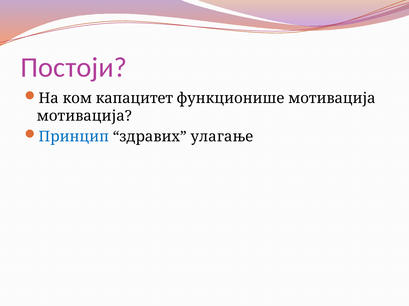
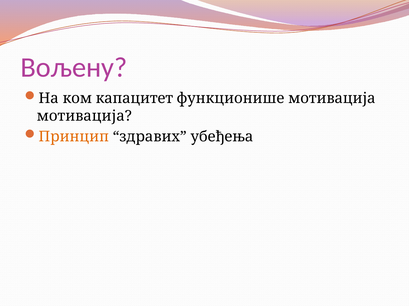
Постоји: Постоји -> Вољену
Принцип colour: blue -> orange
улагање: улагање -> убеђења
